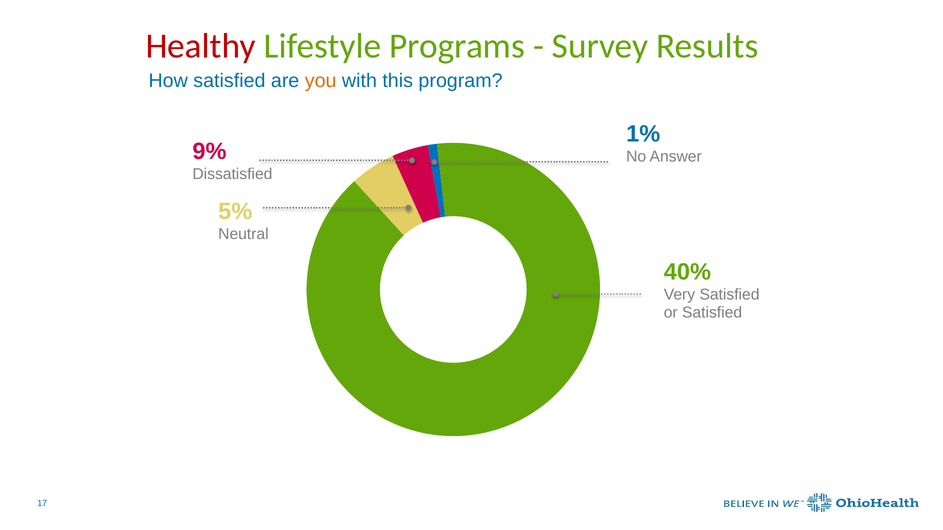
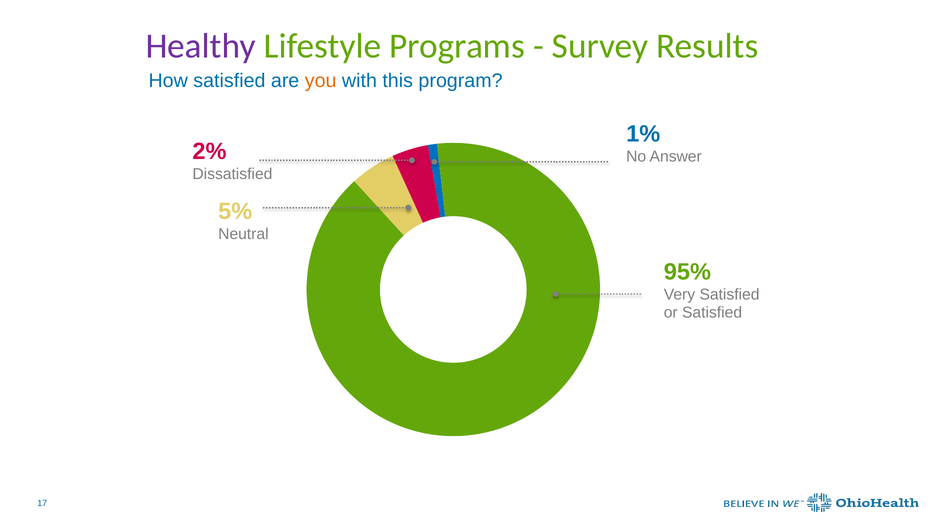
Healthy colour: red -> purple
9%: 9% -> 2%
40%: 40% -> 95%
